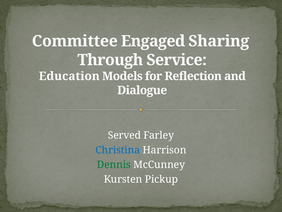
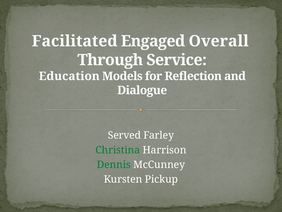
Committee: Committee -> Facilitated
Sharing: Sharing -> Overall
Christina colour: blue -> green
